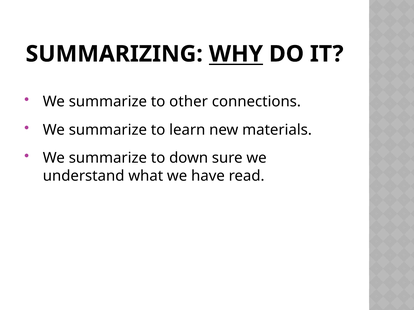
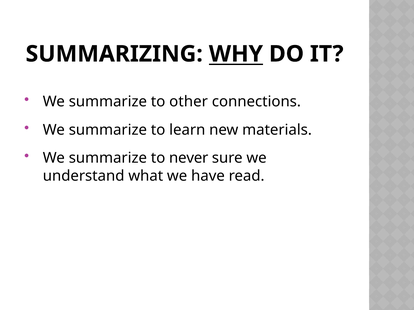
down: down -> never
